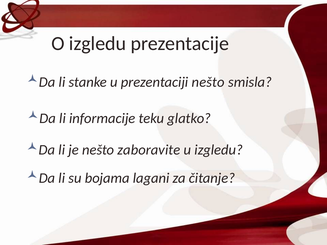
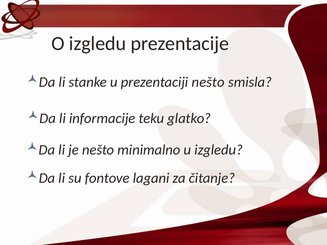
zaboravite: zaboravite -> minimalno
bojama: bojama -> fontove
